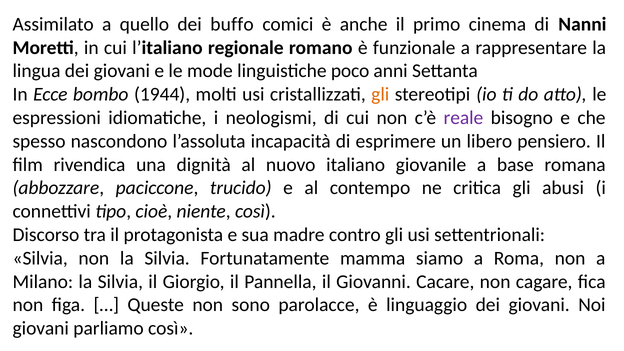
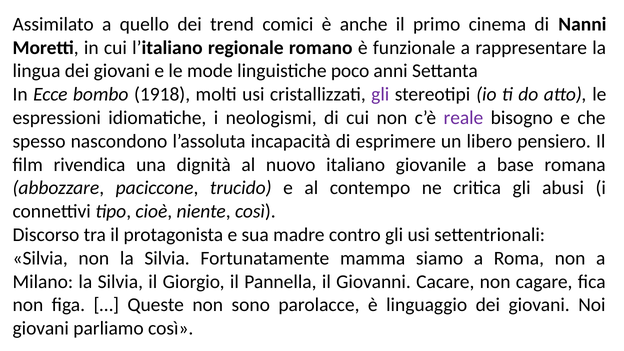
buffo: buffo -> trend
1944: 1944 -> 1918
gli at (380, 94) colour: orange -> purple
